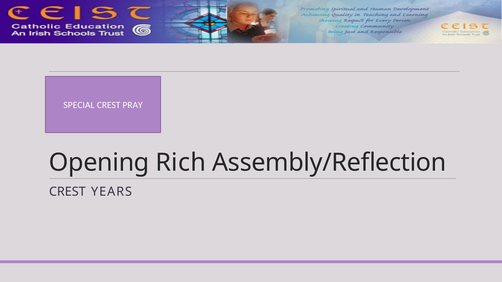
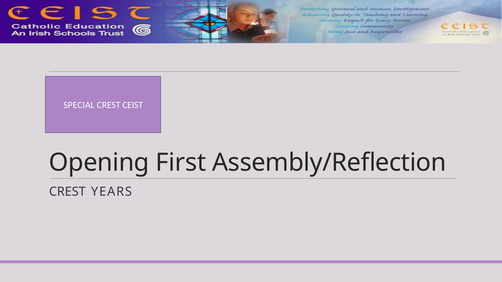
PRAY: PRAY -> CEIST
Rich: Rich -> First
